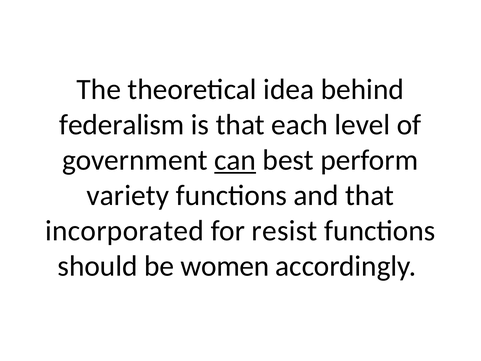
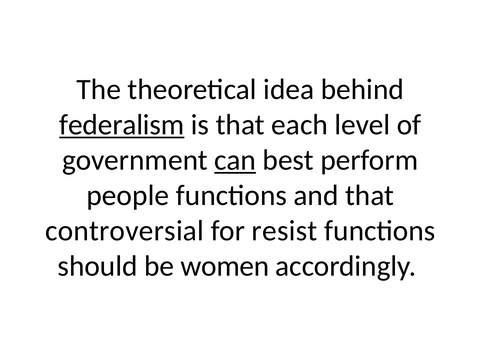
federalism underline: none -> present
variety: variety -> people
incorporated: incorporated -> controversial
